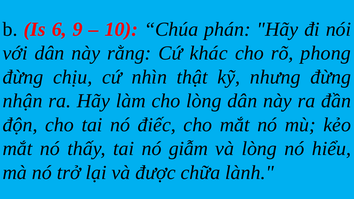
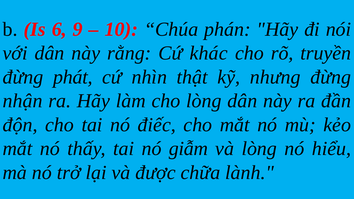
phong: phong -> truyền
chịu: chịu -> phát
